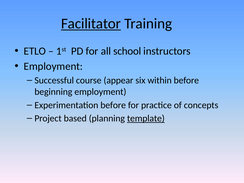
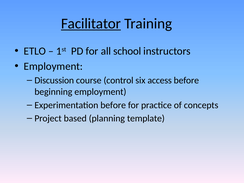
Successful: Successful -> Discussion
appear: appear -> control
within: within -> access
template underline: present -> none
